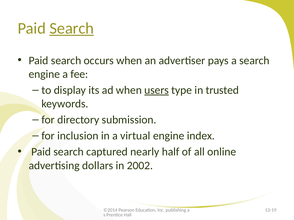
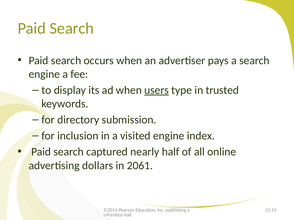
Search at (72, 28) underline: present -> none
virtual: virtual -> visited
2002: 2002 -> 2061
